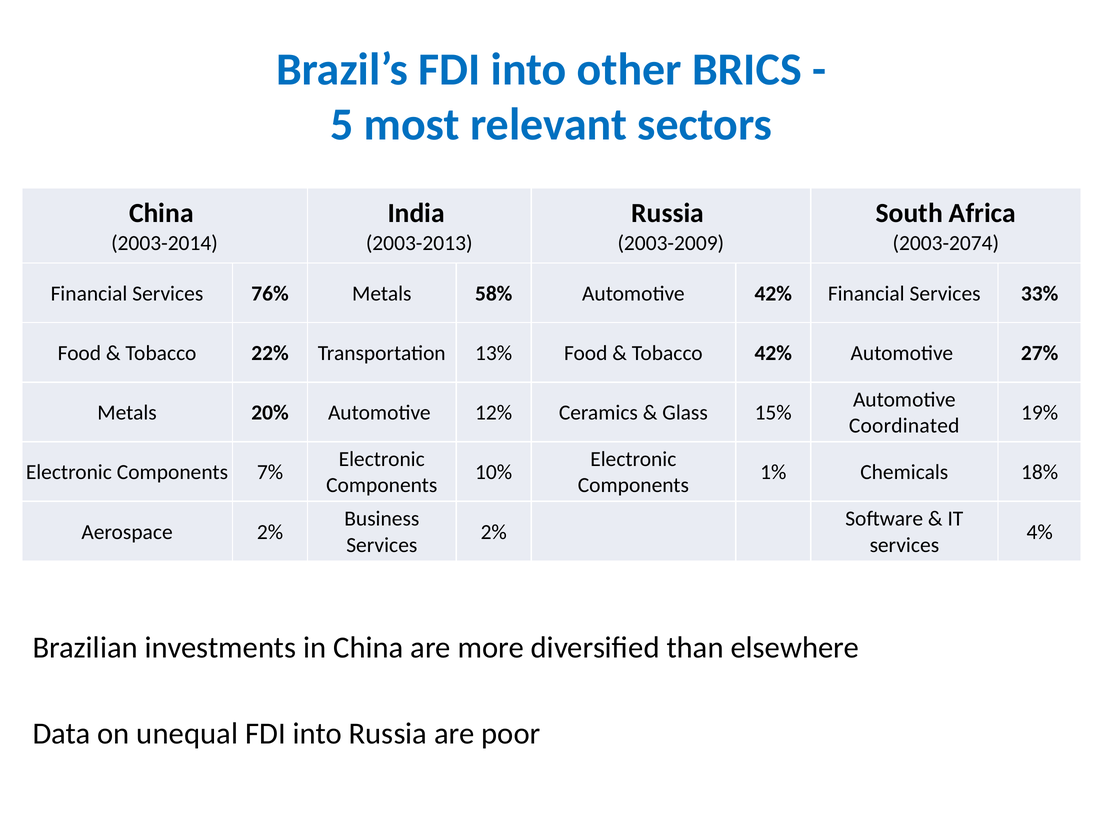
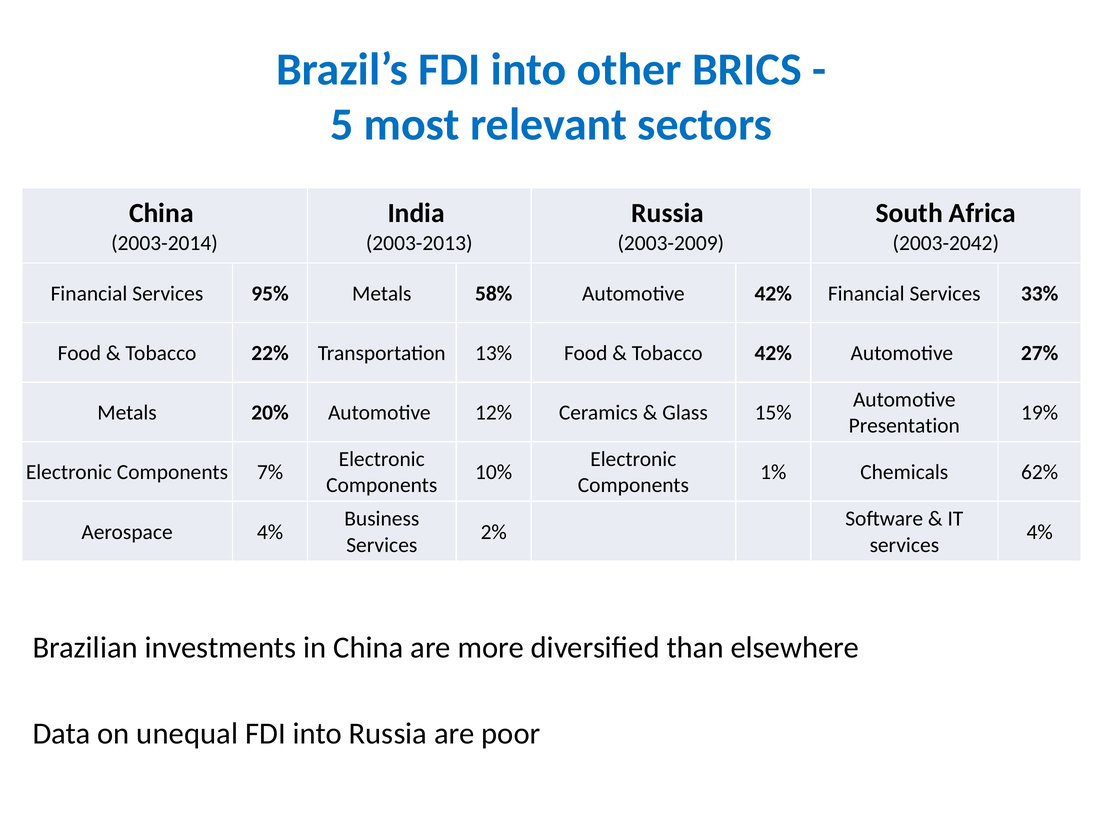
2003-2074: 2003-2074 -> 2003-2042
76%: 76% -> 95%
Coordinated: Coordinated -> Presentation
18%: 18% -> 62%
Aerospace 2%: 2% -> 4%
